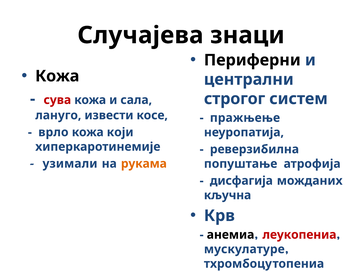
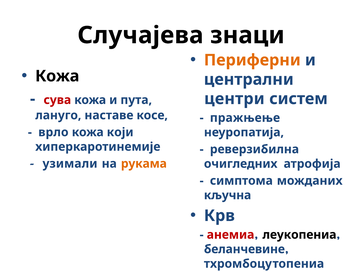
Периферни colour: black -> orange
сала: сала -> пута
строгог: строгог -> центри
извести: извести -> наставе
попуштање: попуштање -> очигледних
дисфагија: дисфагија -> симптома
анемиа colour: black -> red
леукопениа colour: red -> black
мускулатуре: мускулатуре -> беланчевине
